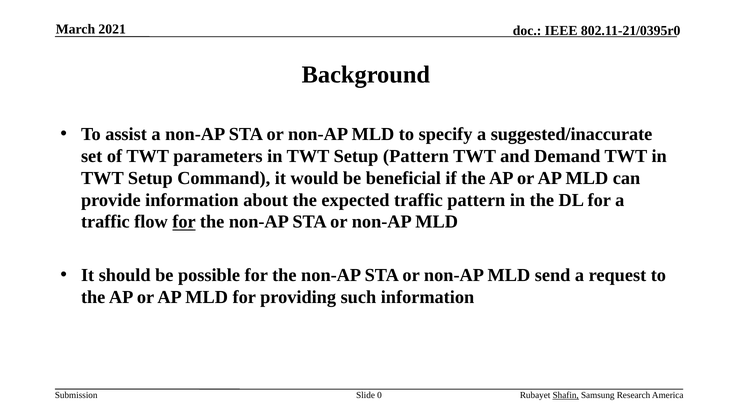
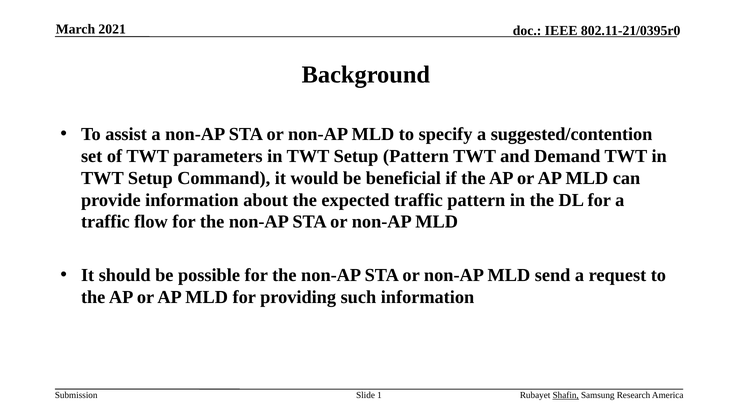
suggested/inaccurate: suggested/inaccurate -> suggested/contention
for at (184, 222) underline: present -> none
0: 0 -> 1
